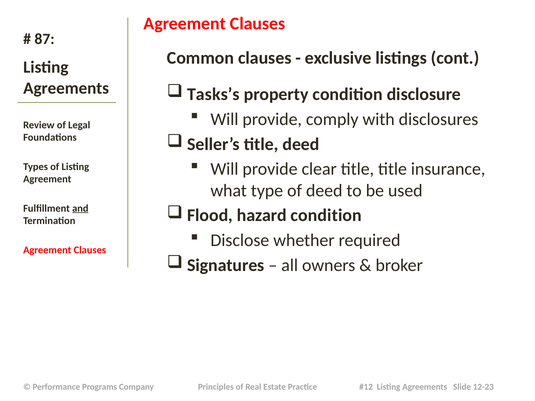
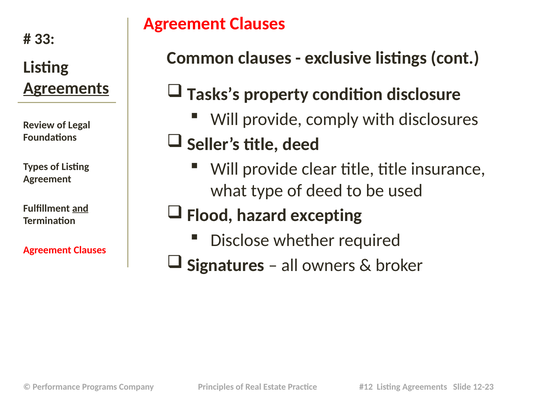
87: 87 -> 33
Agreements at (66, 88) underline: none -> present
hazard condition: condition -> excepting
